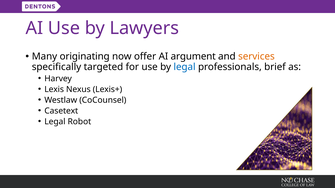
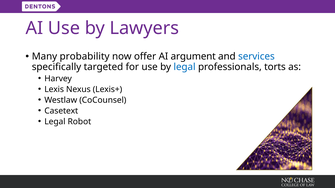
originating: originating -> probability
services colour: orange -> blue
brief: brief -> torts
